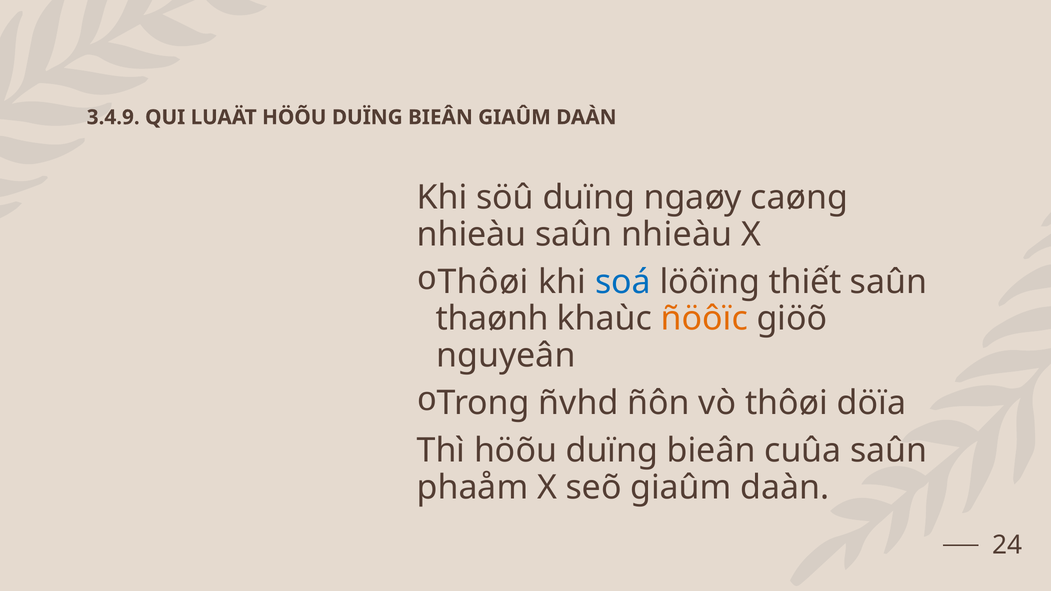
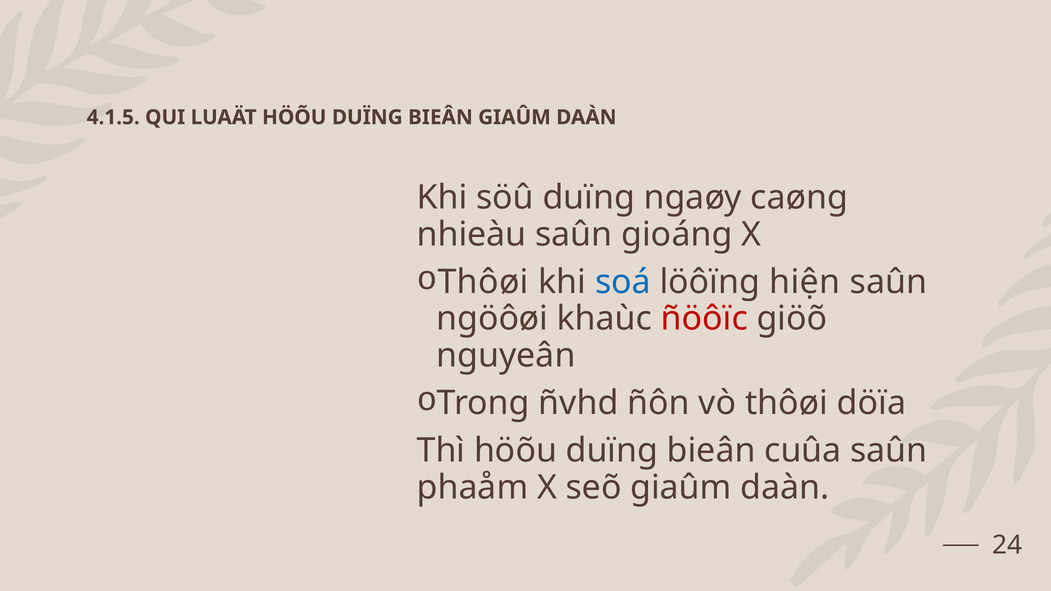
3.4.9: 3.4.9 -> 4.1.5
saûn nhieàu: nhieàu -> gioáng
thiết: thiết -> hiện
thaønh: thaønh -> ngöôøi
ñöôïc colour: orange -> red
